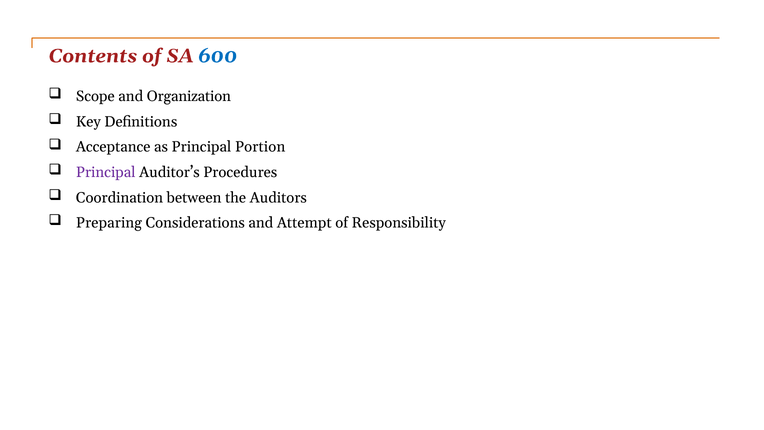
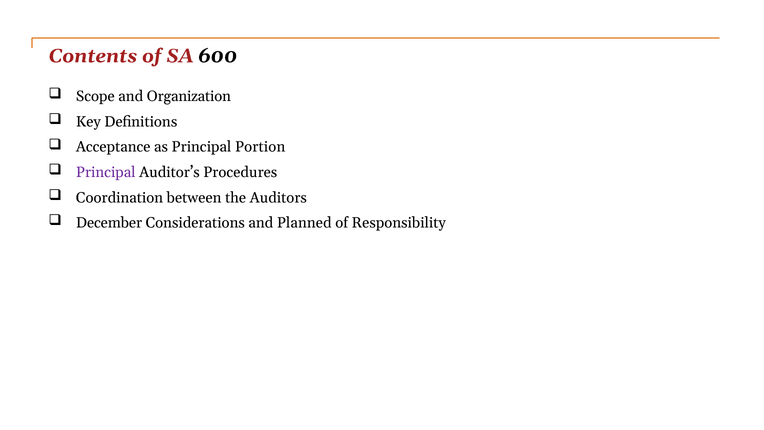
600 colour: blue -> black
Preparing: Preparing -> December
Attempt: Attempt -> Planned
